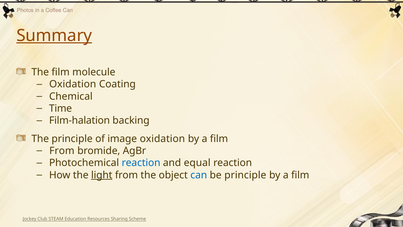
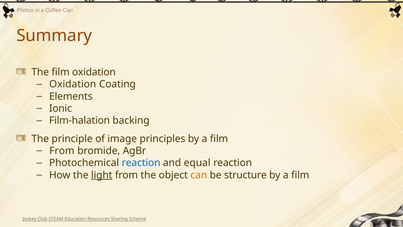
Summary underline: present -> none
film molecule: molecule -> oxidation
Chemical: Chemical -> Elements
Time: Time -> Ionic
image oxidation: oxidation -> principles
can at (199, 175) colour: blue -> orange
be principle: principle -> structure
